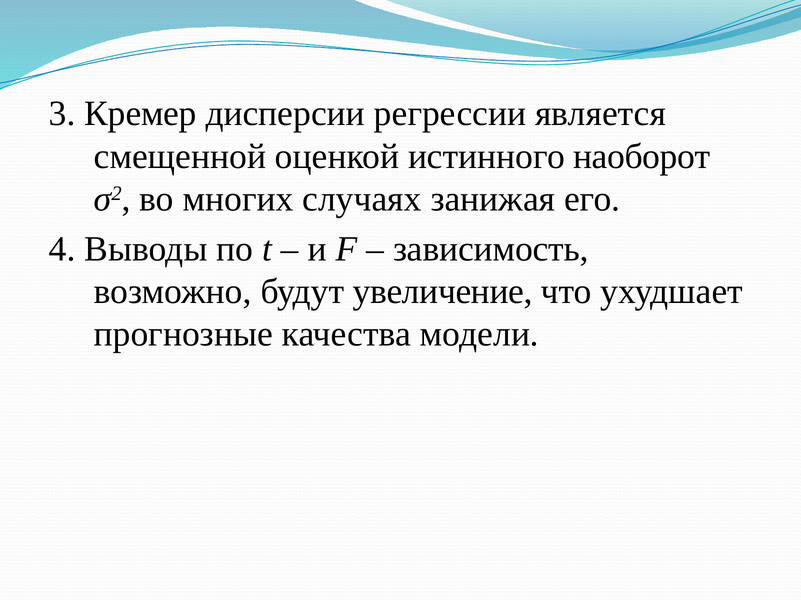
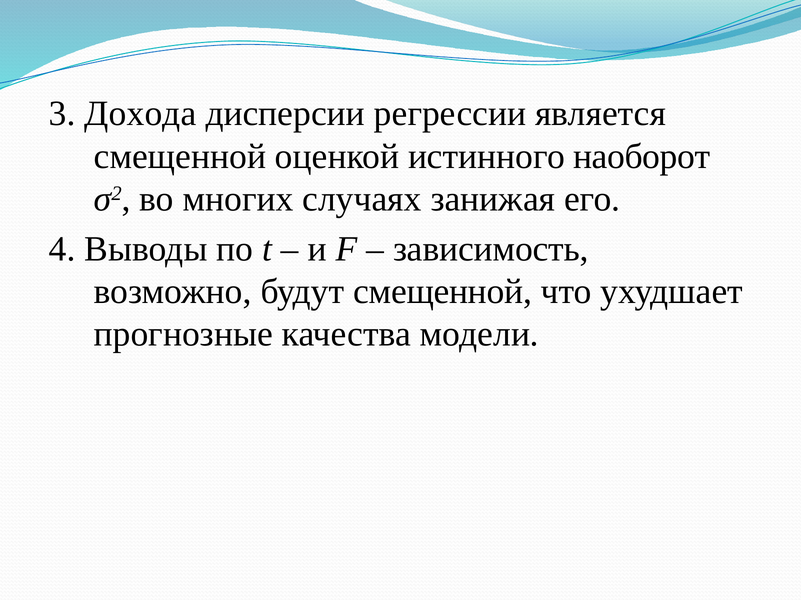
Кремер: Кремер -> Дохода
будут увеличение: увеличение -> смещенной
